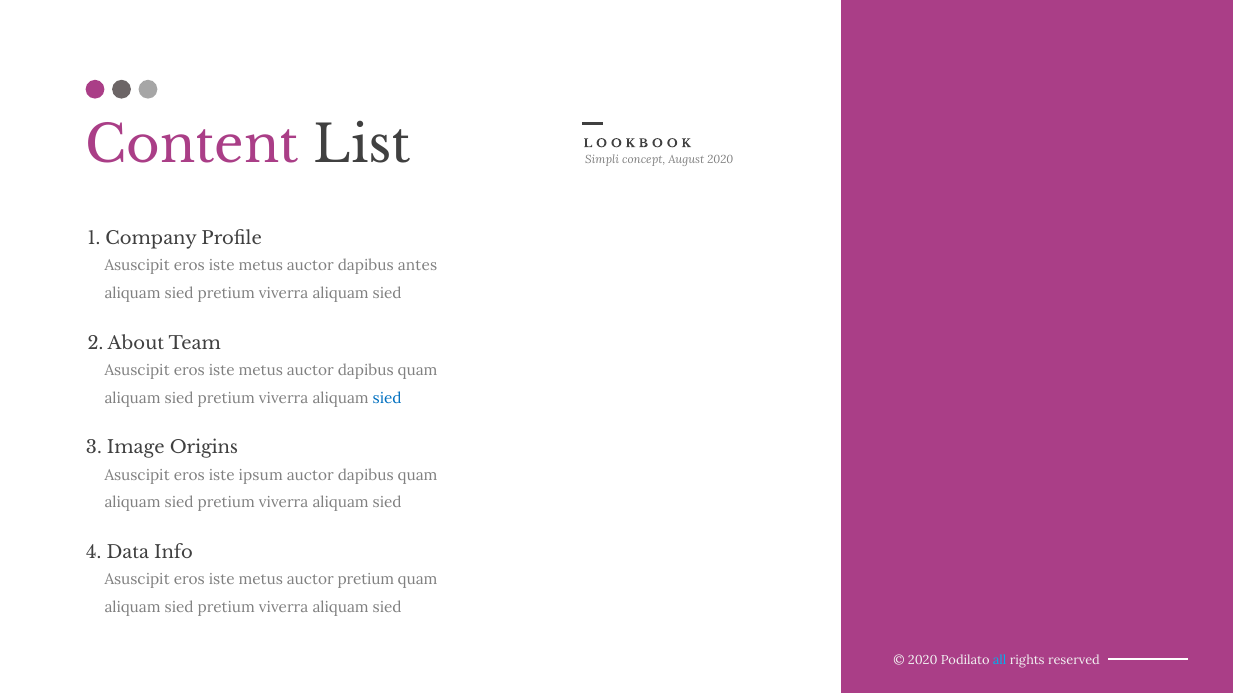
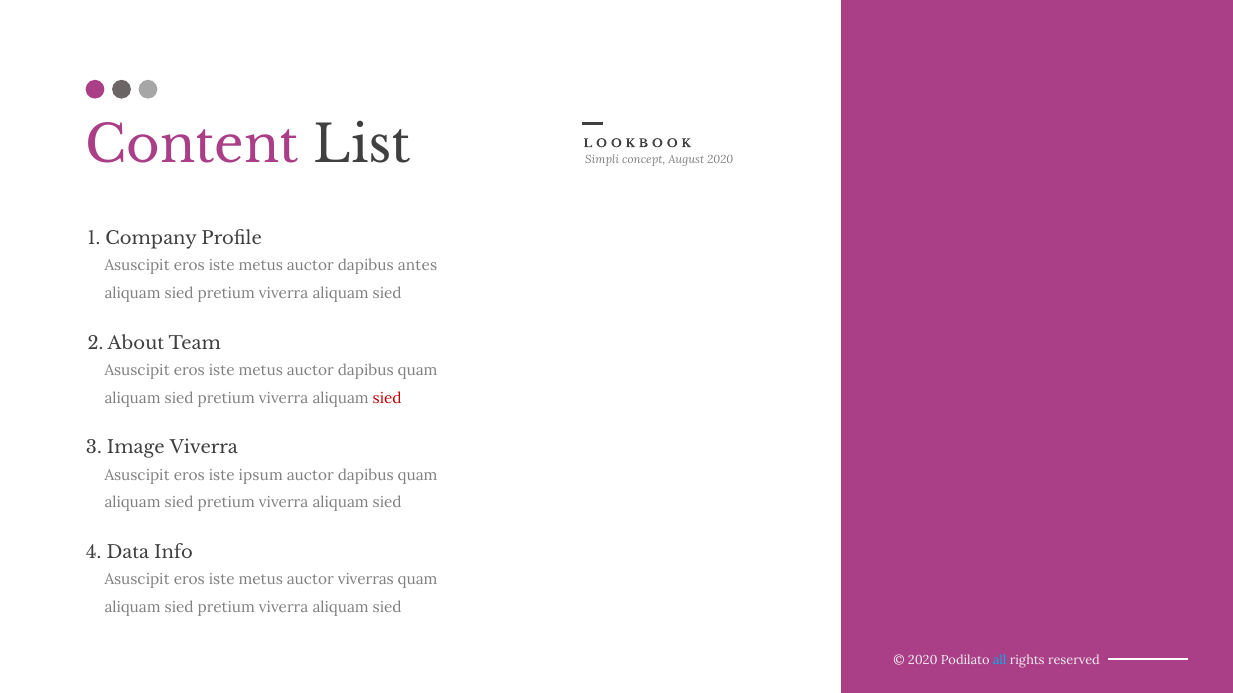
sied at (387, 398) colour: blue -> red
Image Origins: Origins -> Viverra
auctor pretium: pretium -> viverras
